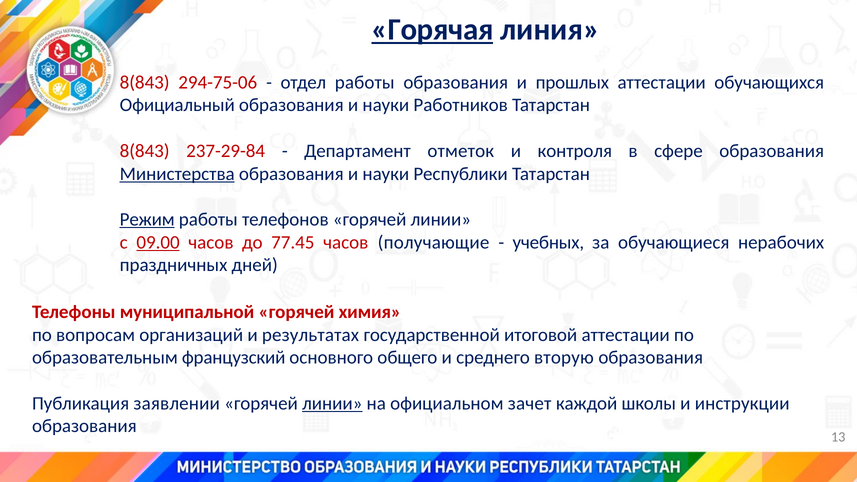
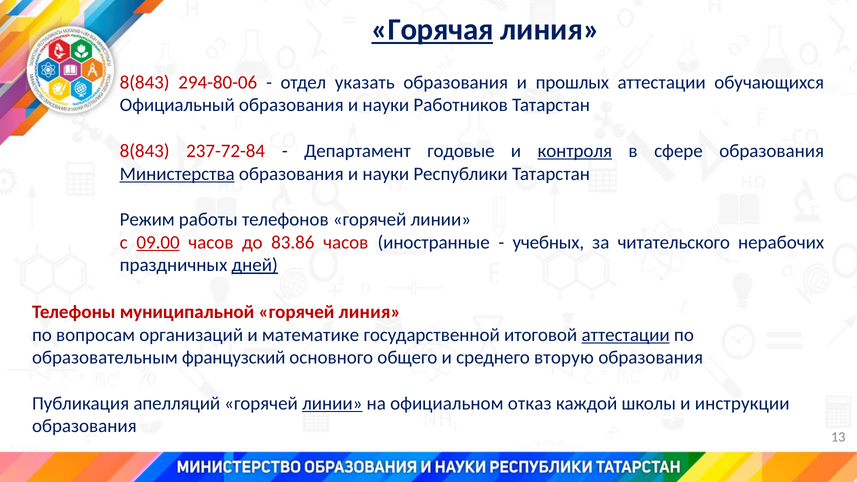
294-75-06: 294-75-06 -> 294-80-06
отдел работы: работы -> указать
237-29-84: 237-29-84 -> 237-72-84
отметок: отметок -> годовые
контроля underline: none -> present
Режим underline: present -> none
77.45: 77.45 -> 83.86
получающие: получающие -> иностранные
обучающиеся: обучающиеся -> читательского
дней underline: none -> present
горячей химия: химия -> линия
результатах: результатах -> математике
аттестации at (626, 335) underline: none -> present
заявлении: заявлении -> апелляций
зачет: зачет -> отказ
